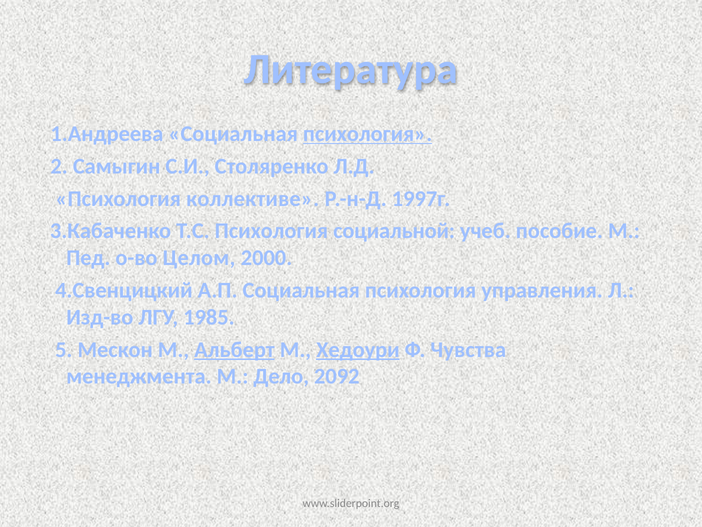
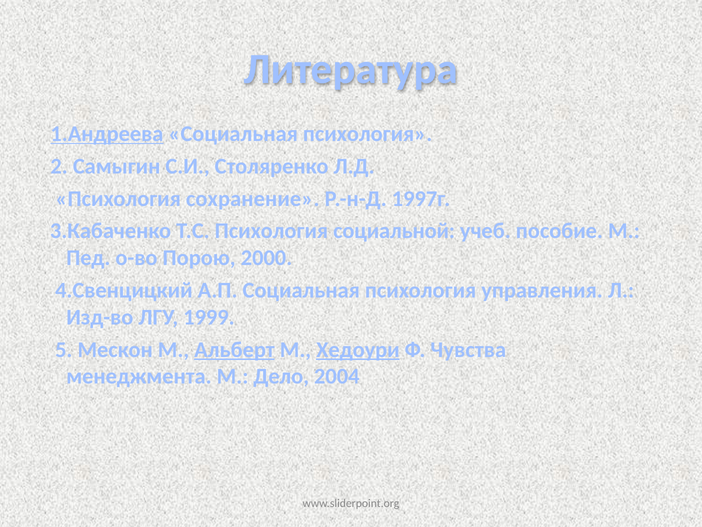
1.Андреева underline: none -> present
психология at (368, 134) underline: present -> none
коллективе: коллективе -> сохранение
Целом: Целом -> Порою
1985: 1985 -> 1999
2092: 2092 -> 2004
